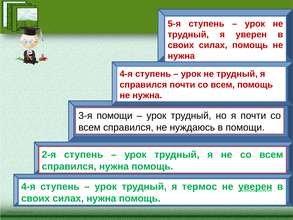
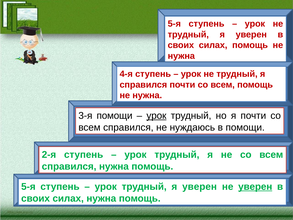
урок at (156, 116) underline: none -> present
4-я at (28, 187): 4-я -> 5-я
урок трудный я термос: термос -> уверен
